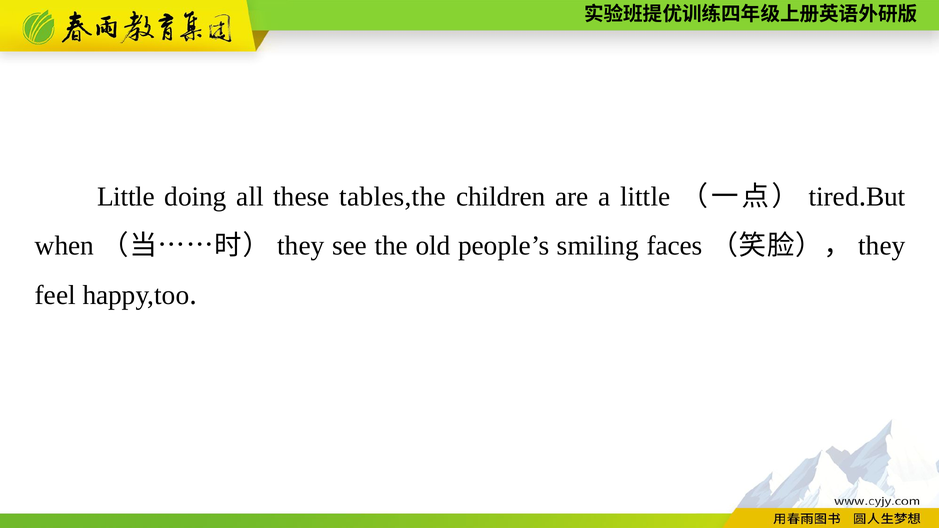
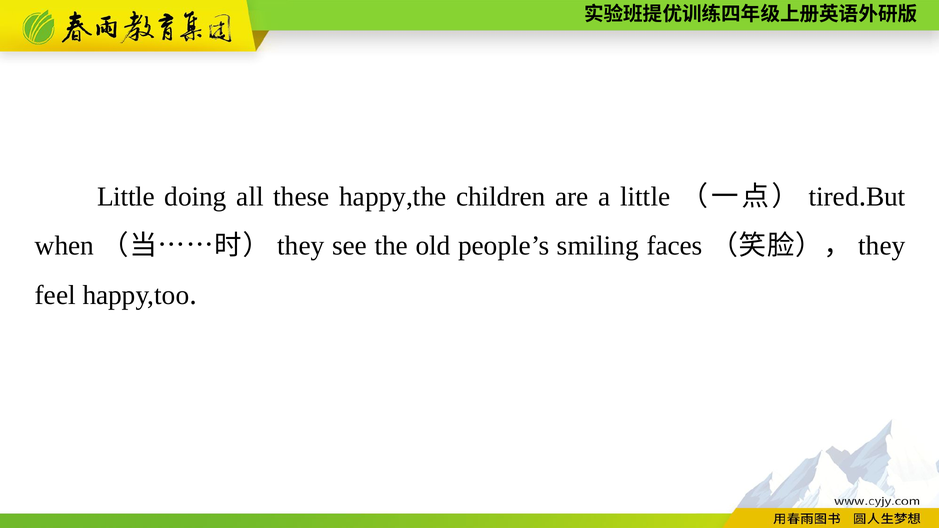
tables,the: tables,the -> happy,the
